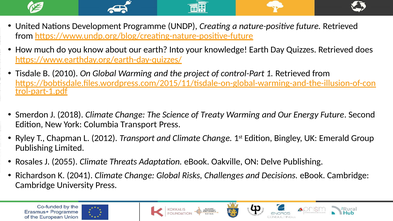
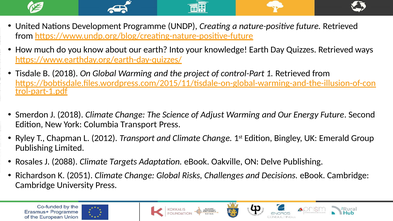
does: does -> ways
B 2010: 2010 -> 2018
Treaty: Treaty -> Adjust
2055: 2055 -> 2088
Threats: Threats -> Targets
2041: 2041 -> 2051
